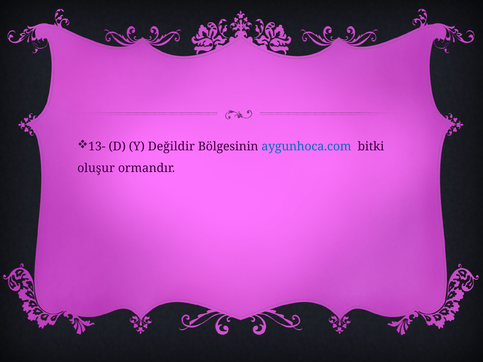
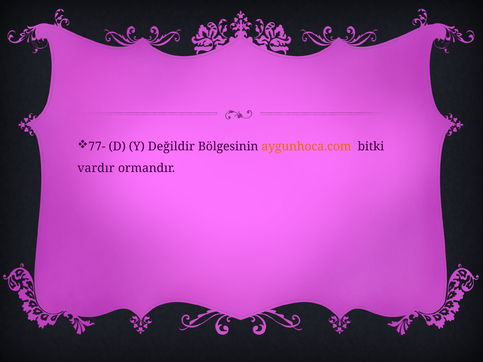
13-: 13- -> 77-
aygunhoca.com colour: blue -> orange
oluşur: oluşur -> vardır
